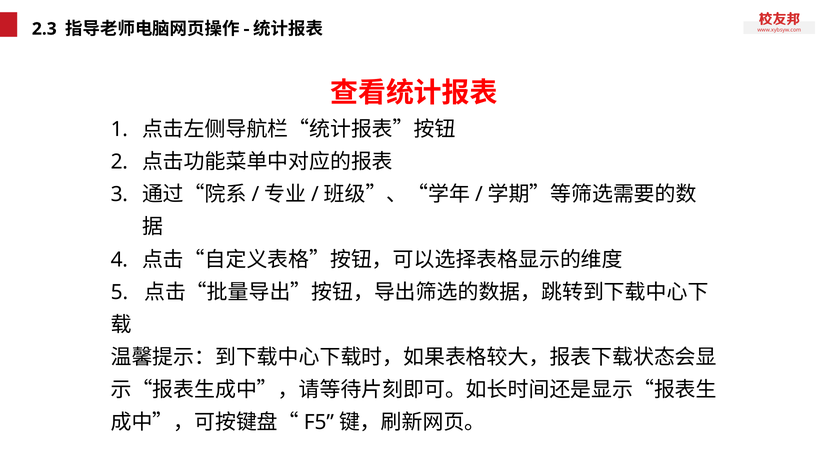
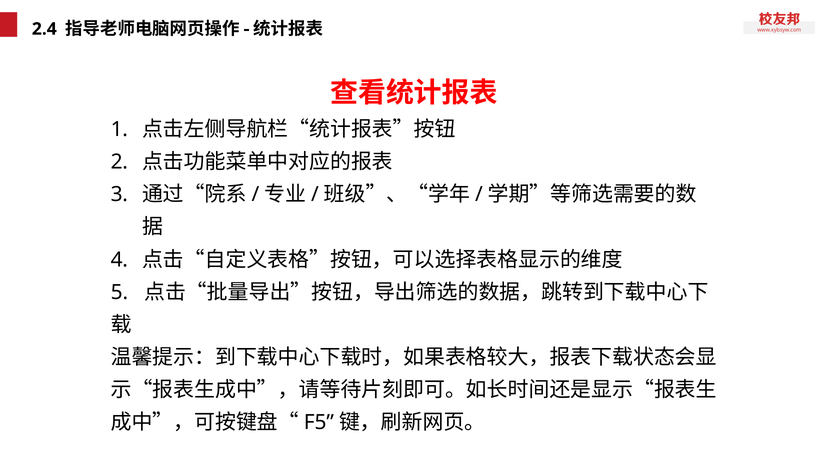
2.3: 2.3 -> 2.4
